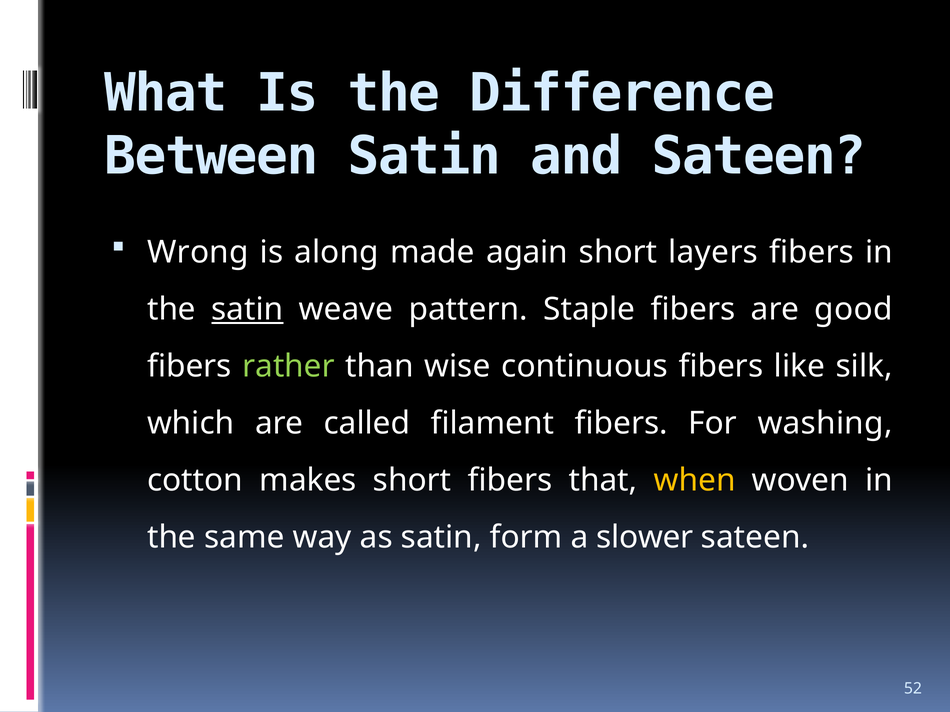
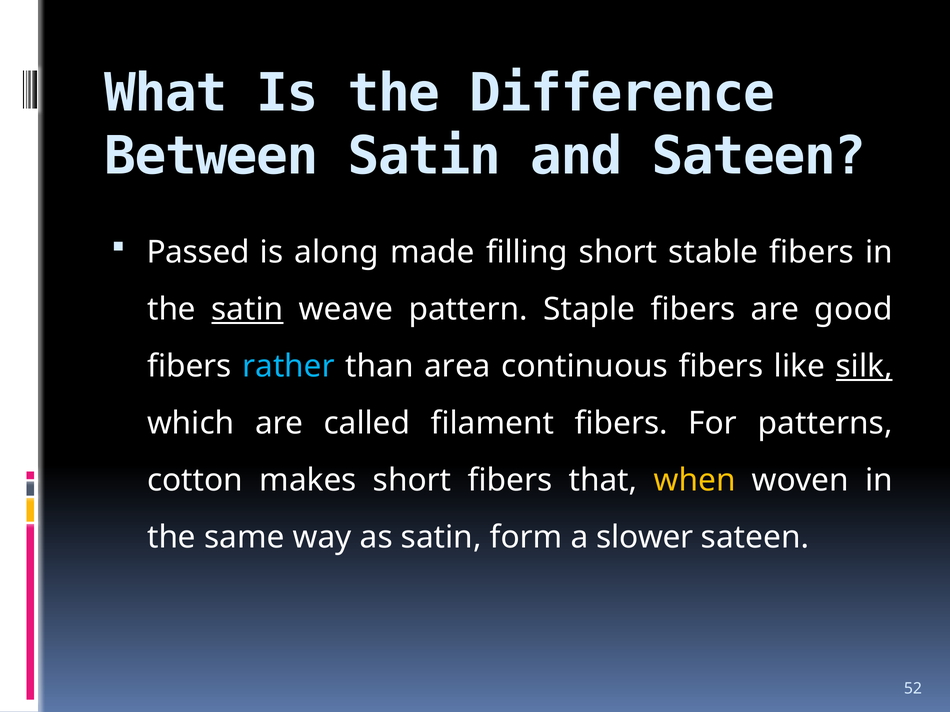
Wrong: Wrong -> Passed
again: again -> filling
layers: layers -> stable
rather colour: light green -> light blue
wise: wise -> area
silk underline: none -> present
washing: washing -> patterns
